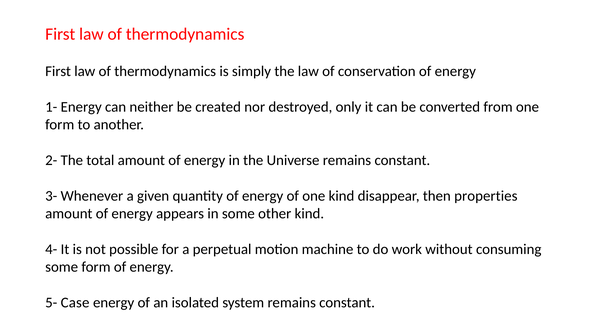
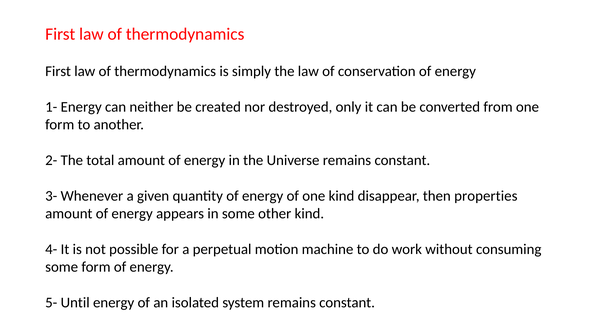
Case: Case -> Until
